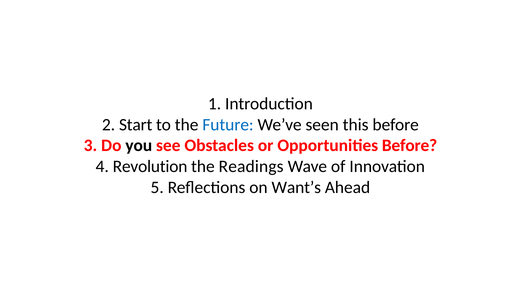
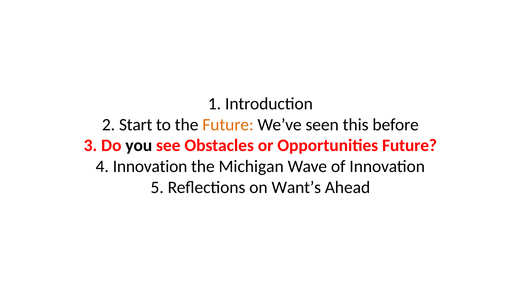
Future at (228, 124) colour: blue -> orange
Opportunities Before: Before -> Future
4 Revolution: Revolution -> Innovation
Readings: Readings -> Michigan
